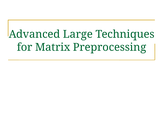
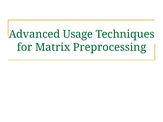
Large: Large -> Usage
